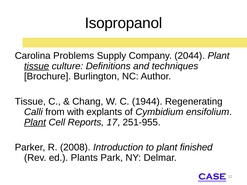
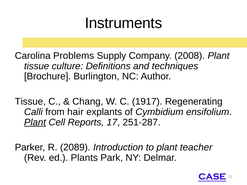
Isopropanol: Isopropanol -> Instruments
2044: 2044 -> 2008
tissue at (37, 66) underline: present -> none
1944: 1944 -> 1917
with: with -> hair
251-955: 251-955 -> 251-287
2008: 2008 -> 2089
finished: finished -> teacher
